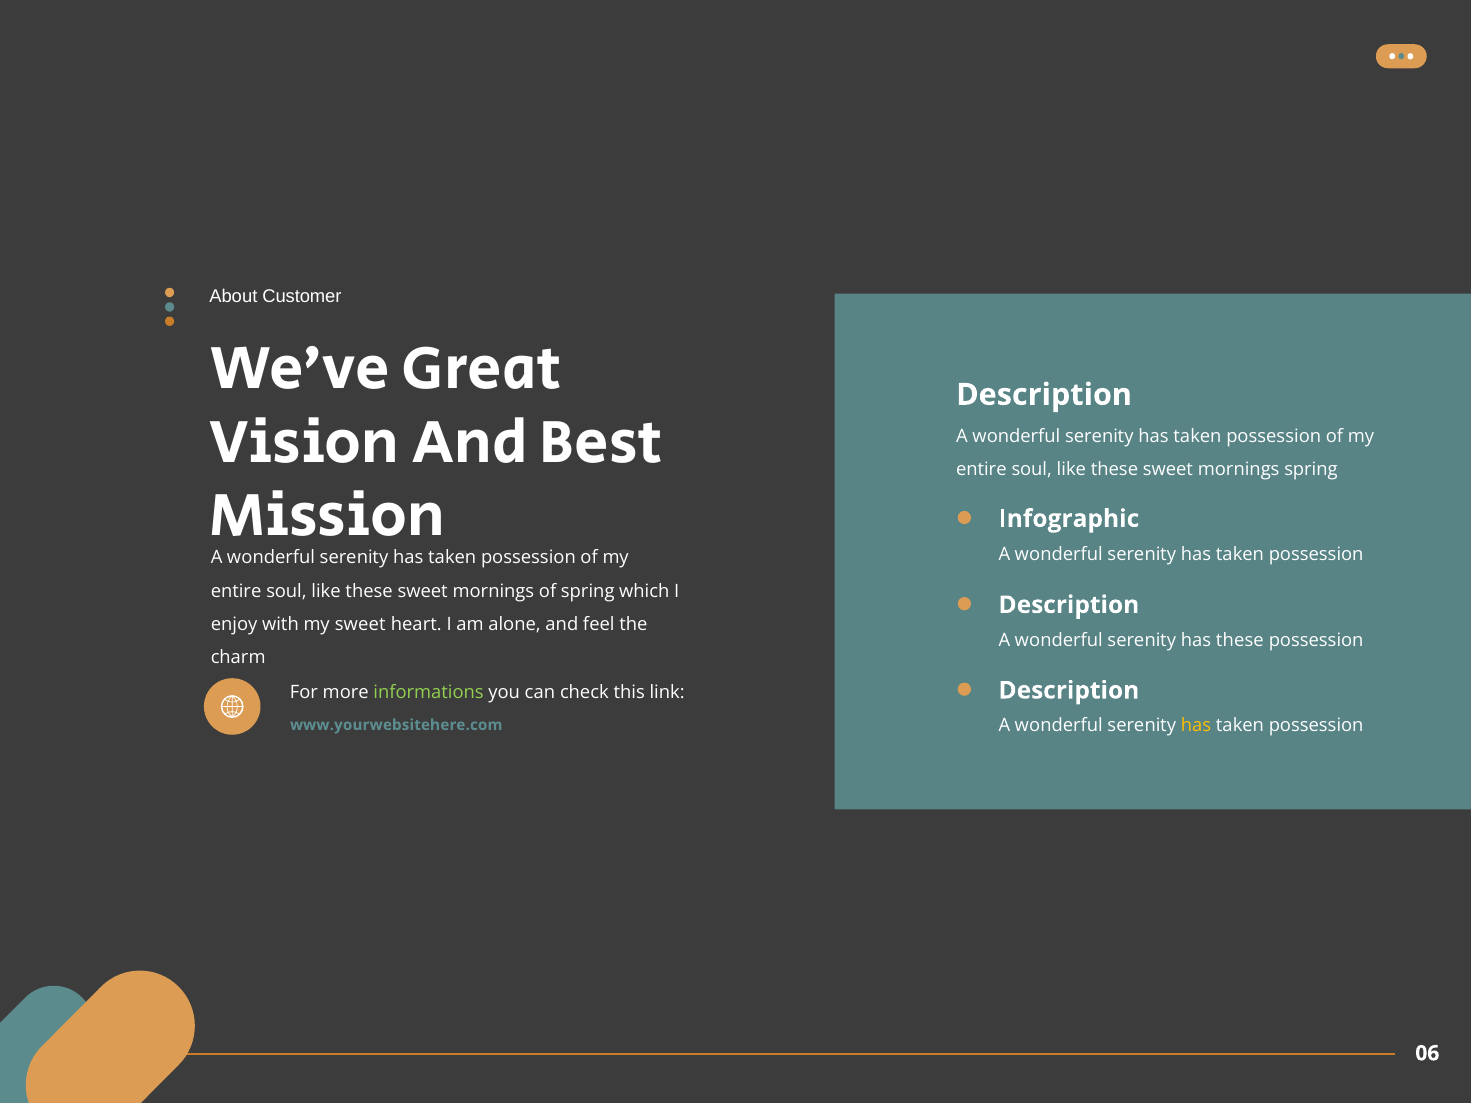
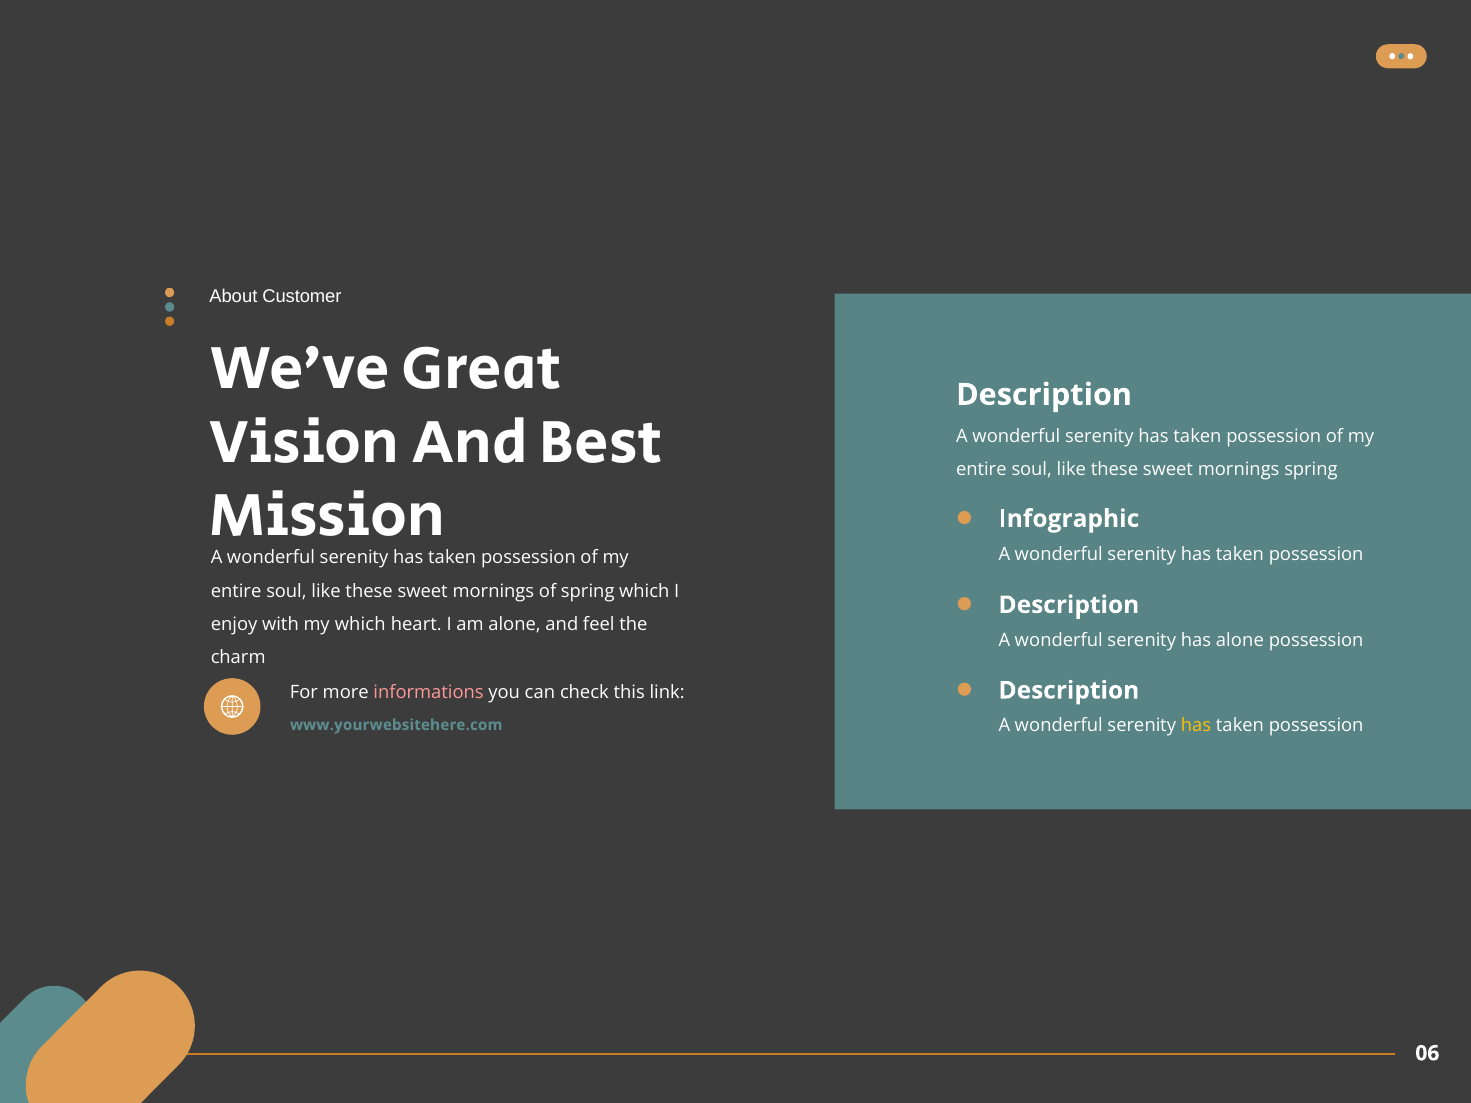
my sweet: sweet -> which
has these: these -> alone
informations colour: light green -> pink
